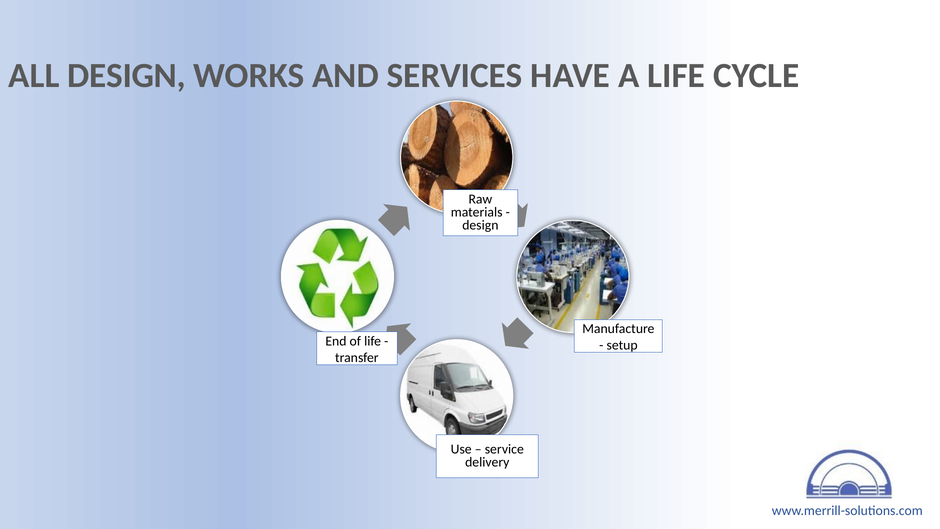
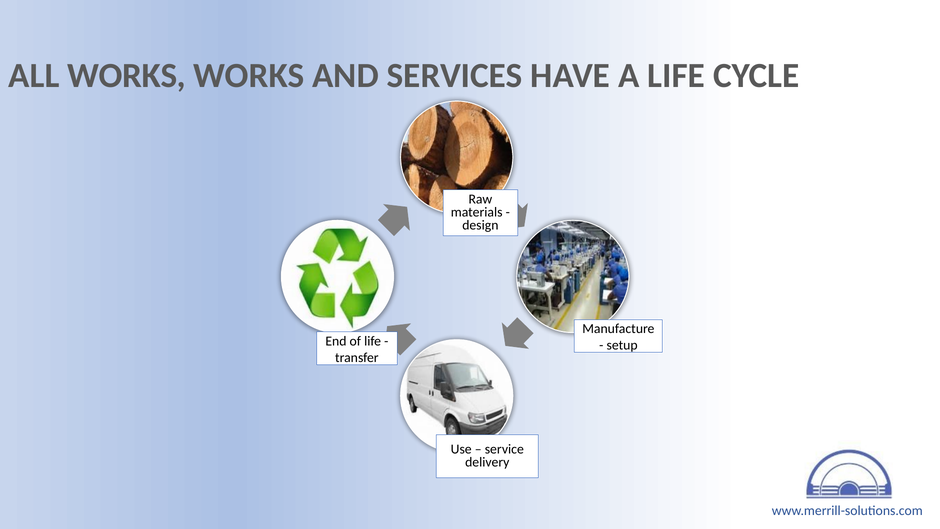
ALL DESIGN: DESIGN -> WORKS
